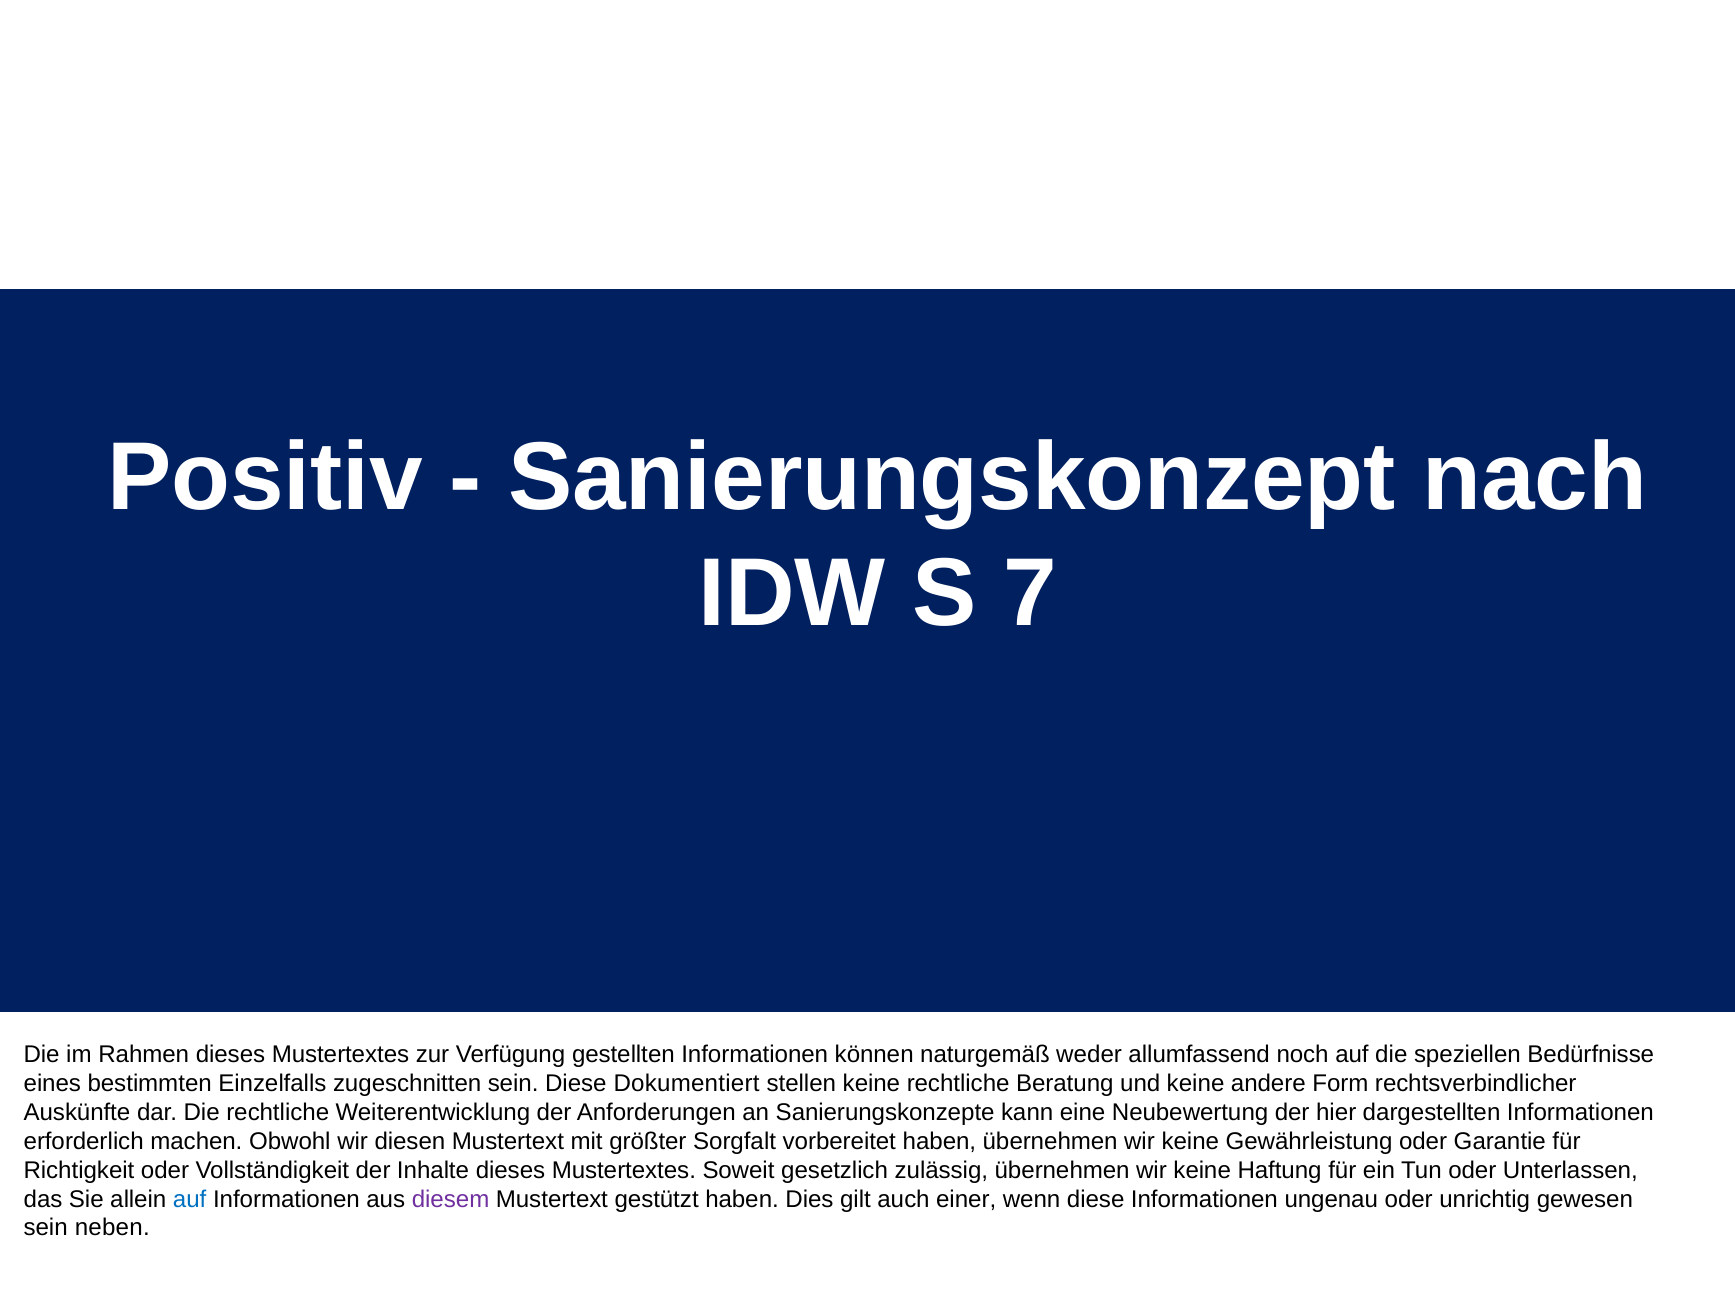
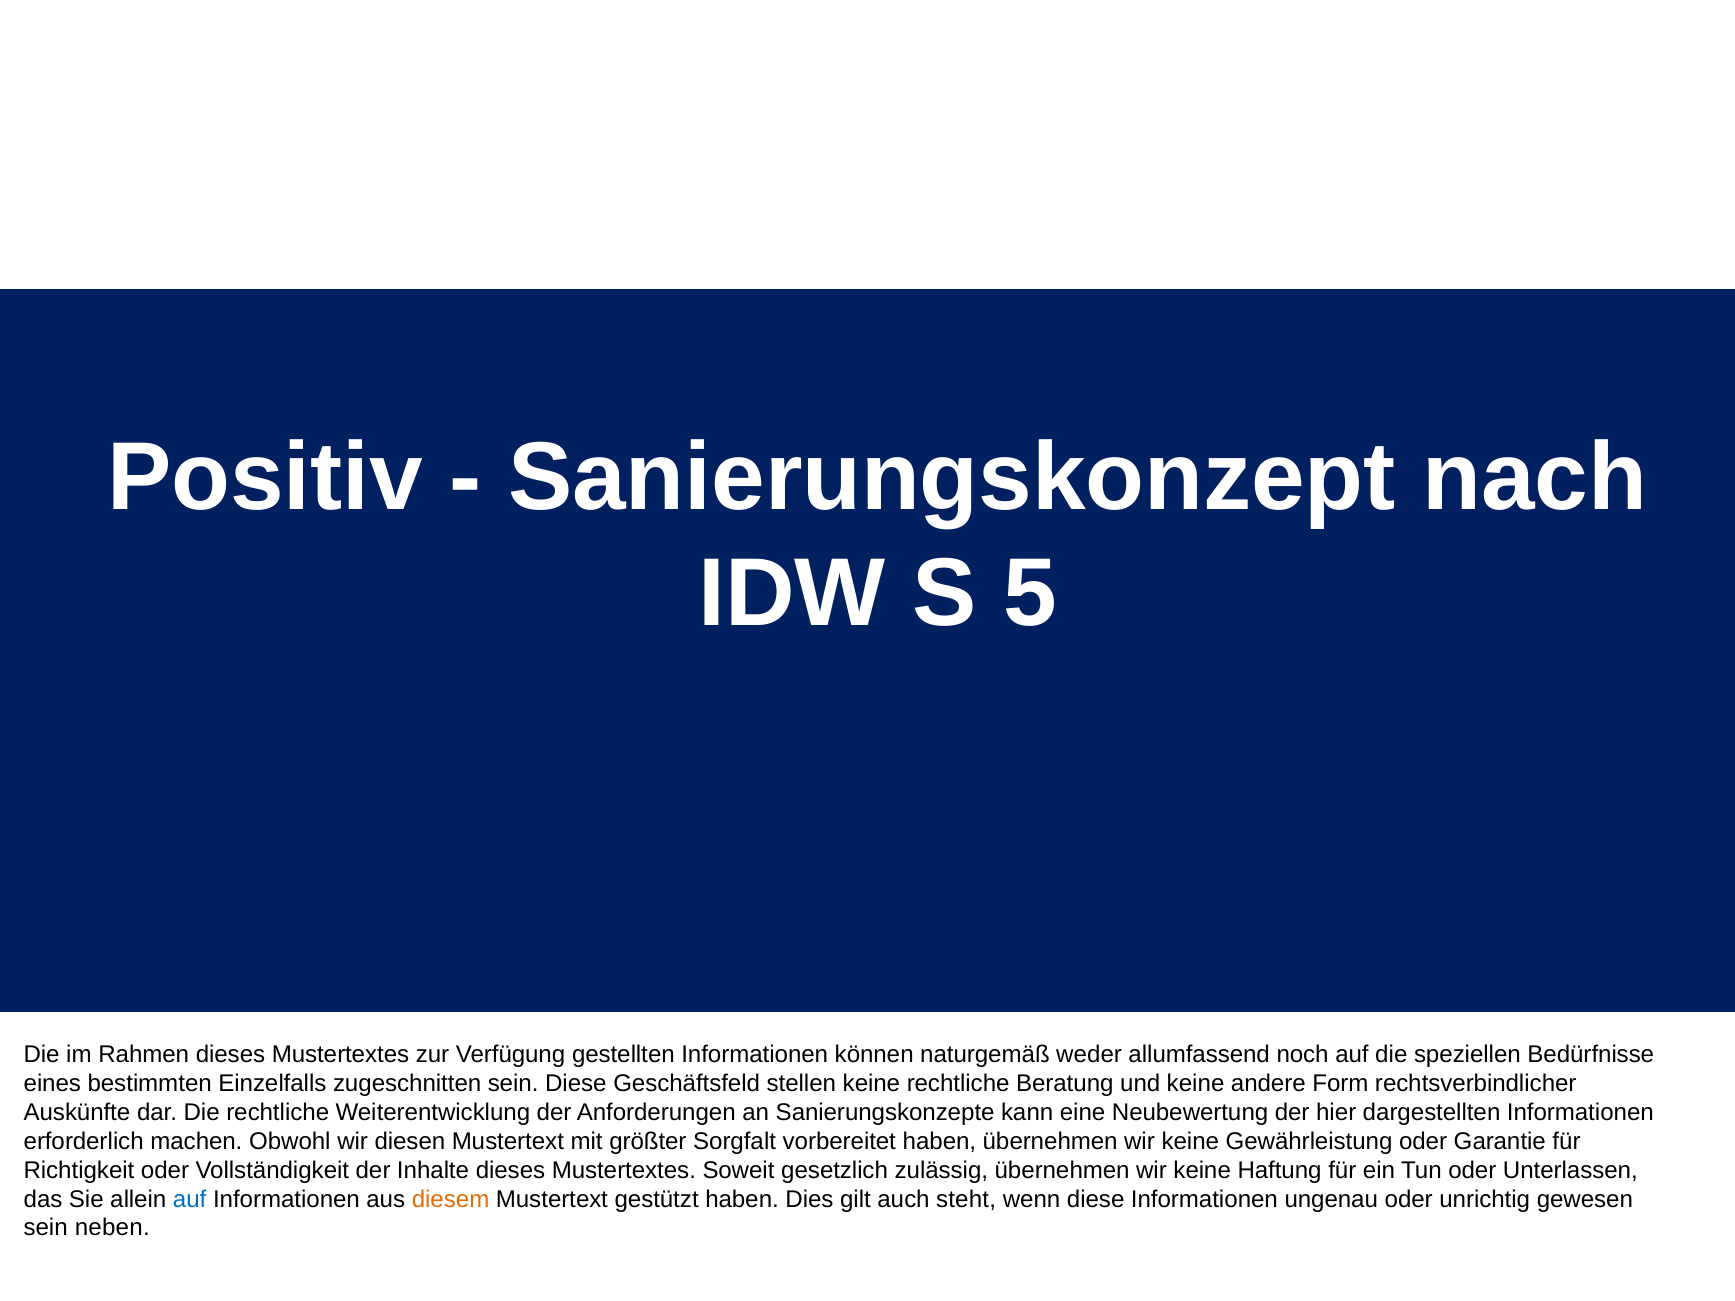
7: 7 -> 5
Dokumentiert: Dokumentiert -> Geschäftsfeld
diesem colour: purple -> orange
einer: einer -> steht
